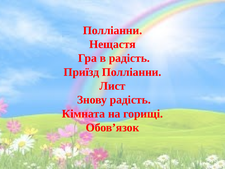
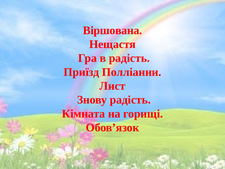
Полліанни at (113, 30): Полліанни -> Віршована
